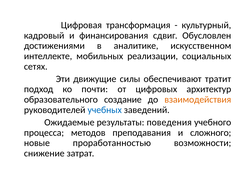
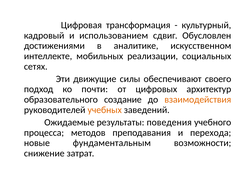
финансирования: финансирования -> использованием
тратит: тратит -> своего
учебных colour: blue -> orange
сложного: сложного -> перехода
проработанностью: проработанностью -> фундаментальным
